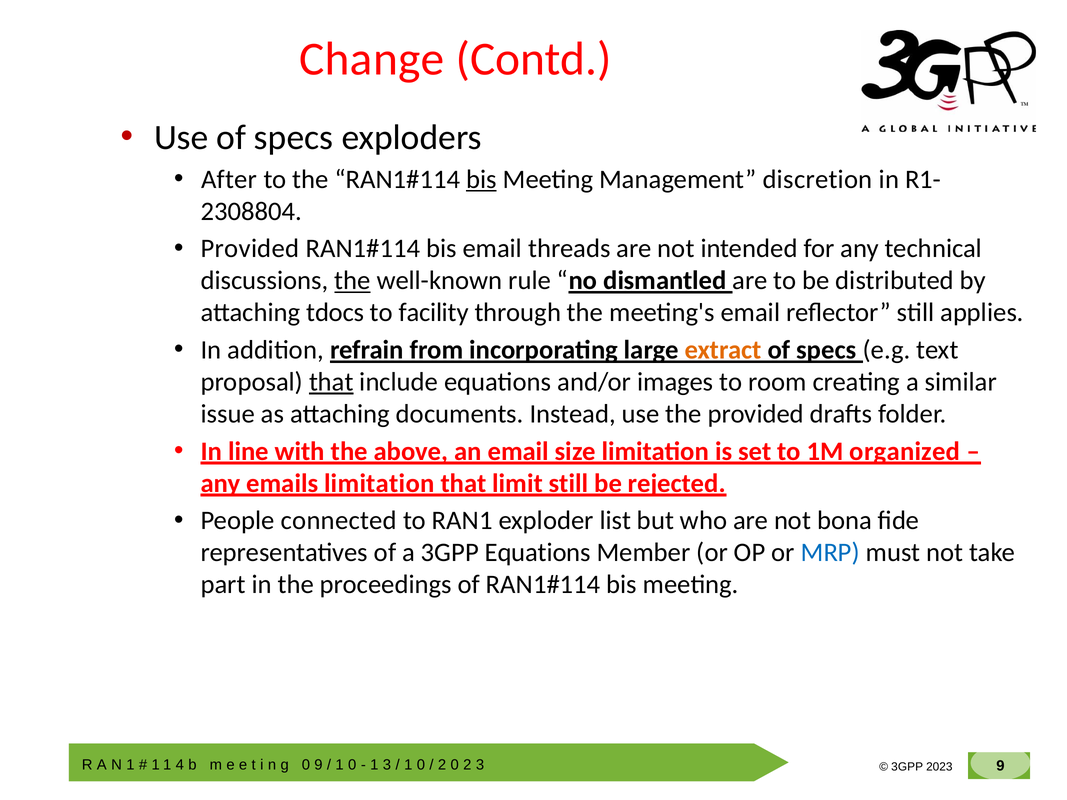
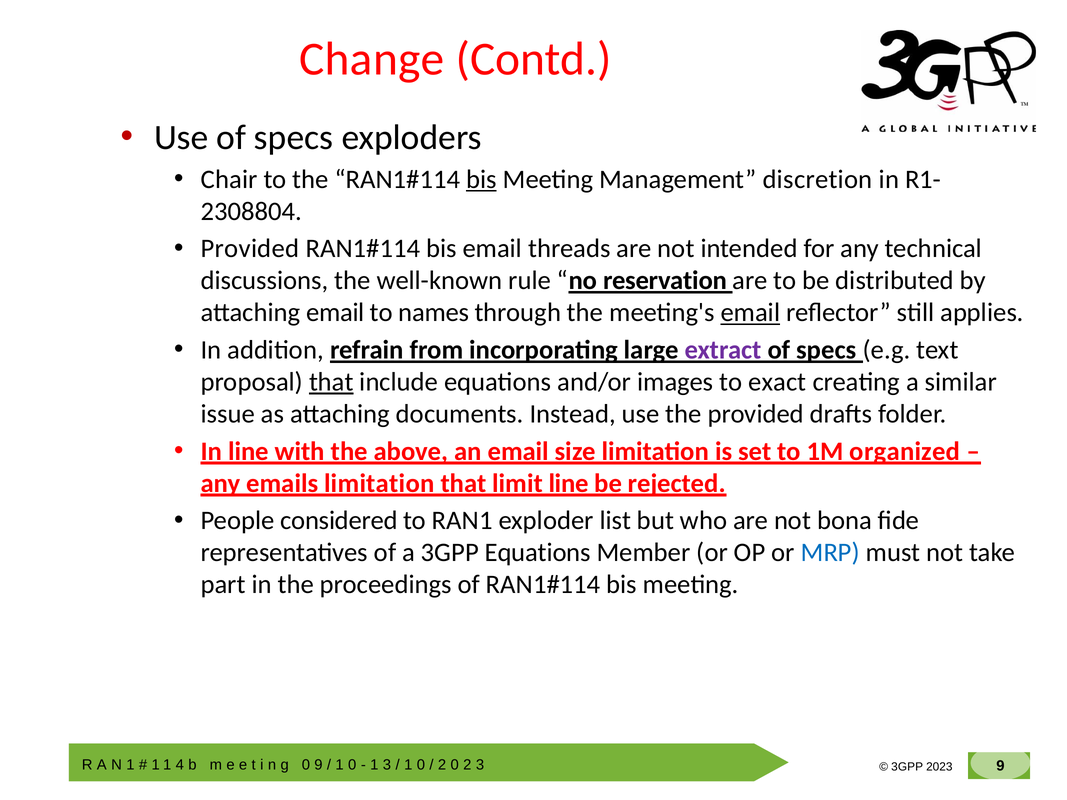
After: After -> Chair
the at (353, 281) underline: present -> none
dismantled: dismantled -> reservation
attaching tdocs: tdocs -> email
facility: facility -> names
email at (750, 313) underline: none -> present
extract colour: orange -> purple
room: room -> exact
limit still: still -> line
connected: connected -> considered
